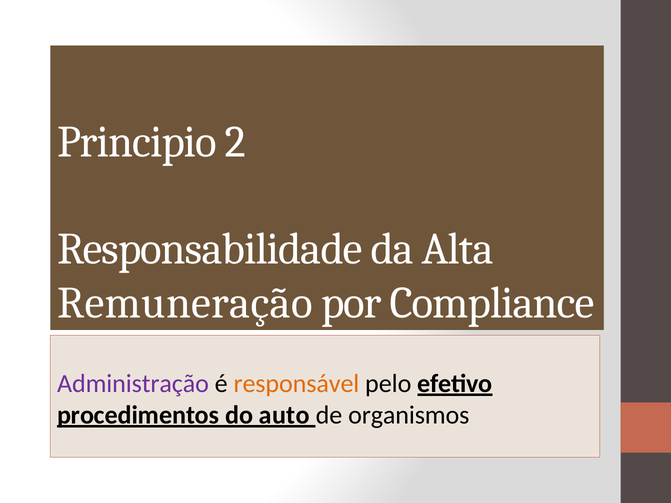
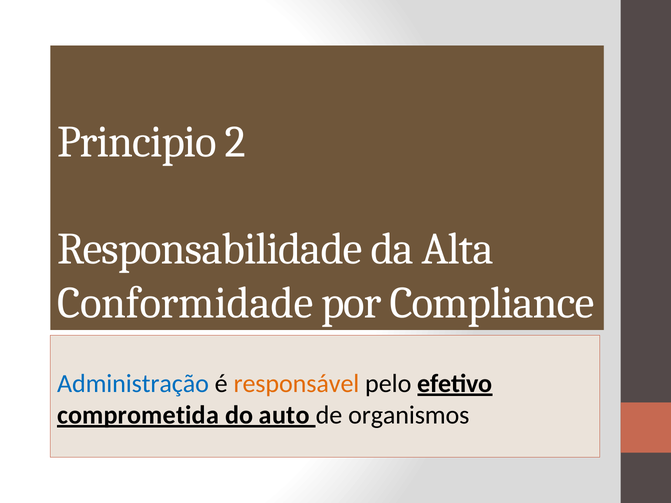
Remuneração: Remuneração -> Conformidade
Administração colour: purple -> blue
procedimentos: procedimentos -> comprometida
